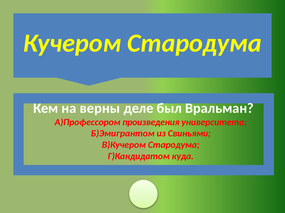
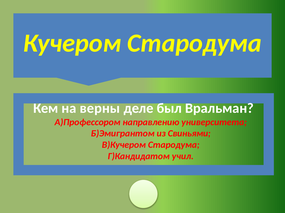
произведения: произведения -> направлению
куда: куда -> учил
